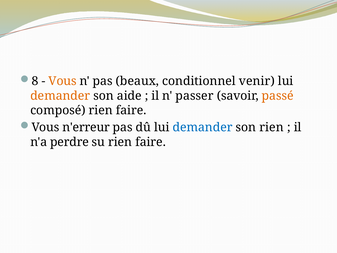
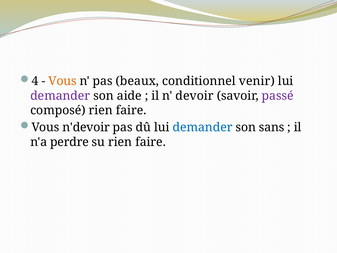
8: 8 -> 4
demander at (60, 96) colour: orange -> purple
passer: passer -> devoir
passé colour: orange -> purple
n'erreur: n'erreur -> n'devoir
son rien: rien -> sans
